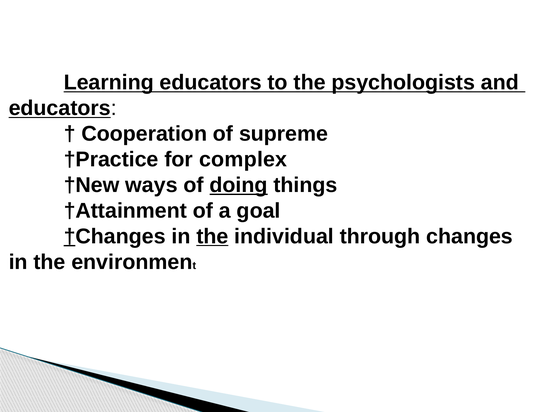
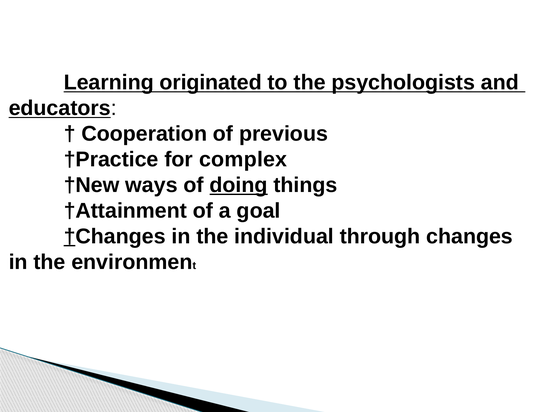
Learning educators: educators -> originated
supreme: supreme -> previous
the at (212, 237) underline: present -> none
